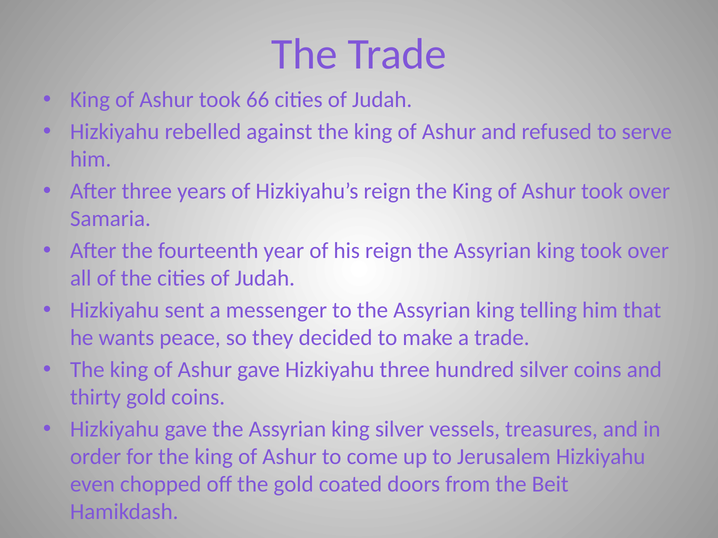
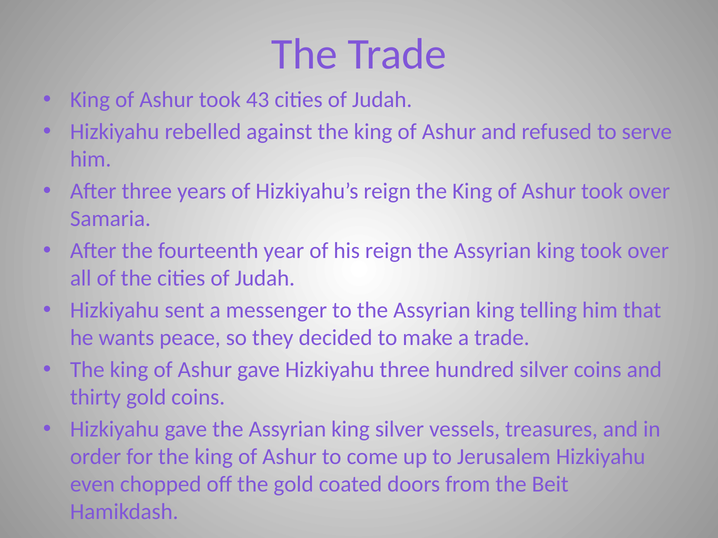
66: 66 -> 43
